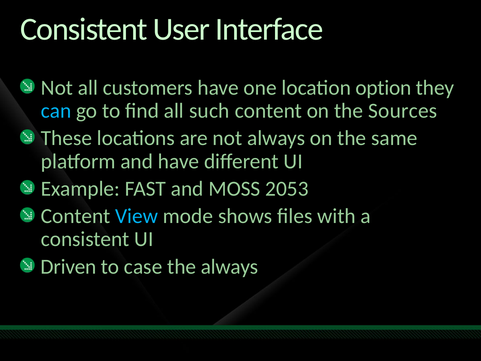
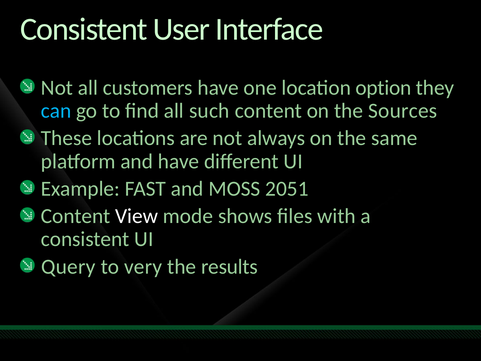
2053: 2053 -> 2051
View colour: light blue -> white
Driven: Driven -> Query
case: case -> very
the always: always -> results
